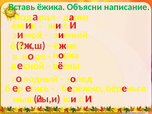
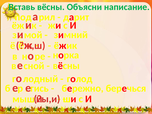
Вставь ёжика: ёжика -> вёсны
